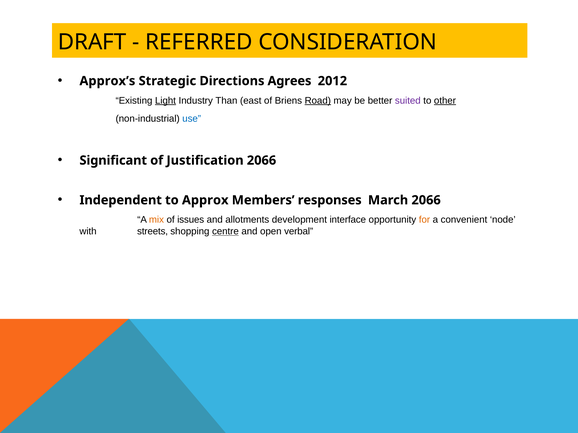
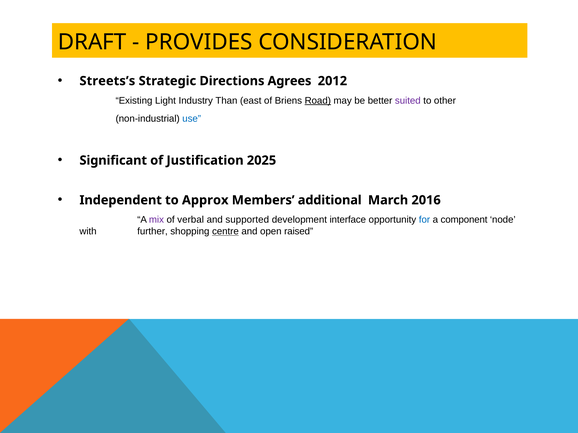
REFERRED: REFERRED -> PROVIDES
Approx’s: Approx’s -> Streets’s
Light underline: present -> none
other underline: present -> none
Justification 2066: 2066 -> 2025
responses: responses -> additional
March 2066: 2066 -> 2016
mix colour: orange -> purple
issues: issues -> verbal
allotments: allotments -> supported
for colour: orange -> blue
convenient: convenient -> component
streets: streets -> further
verbal: verbal -> raised
